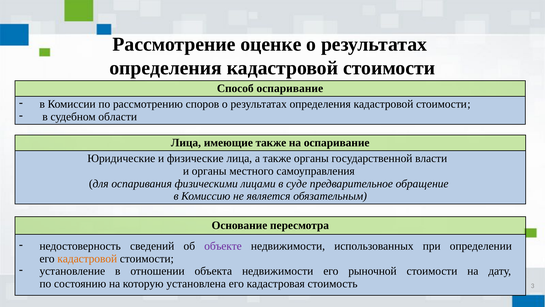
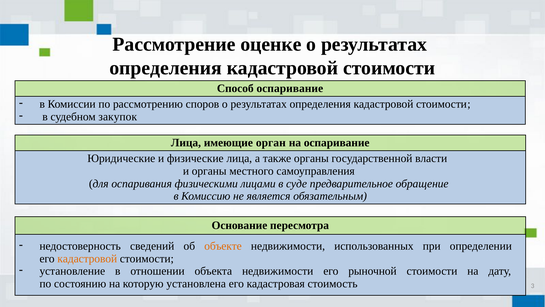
области: области -> закупок
имеющие также: также -> орган
объекте colour: purple -> orange
